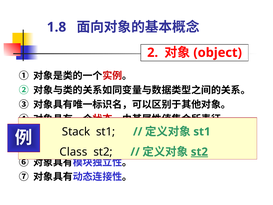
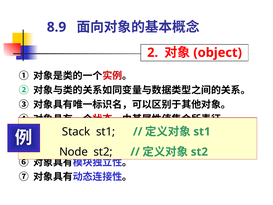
1.8: 1.8 -> 8.9
Class: Class -> Node
st2 at (199, 152) underline: present -> none
